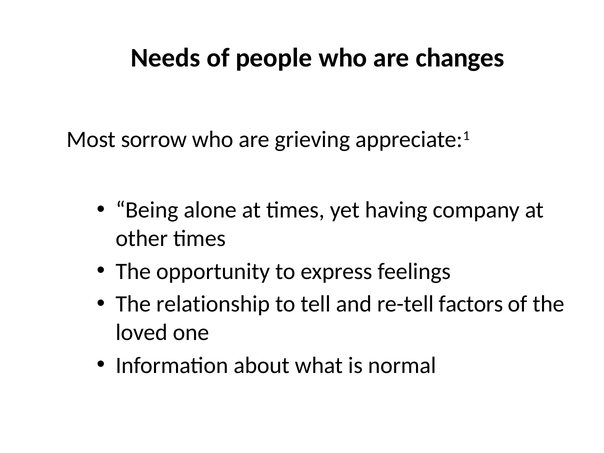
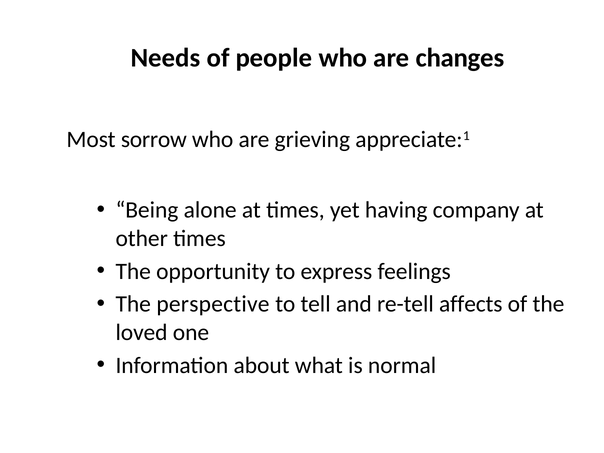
relationship: relationship -> perspective
factors: factors -> affects
